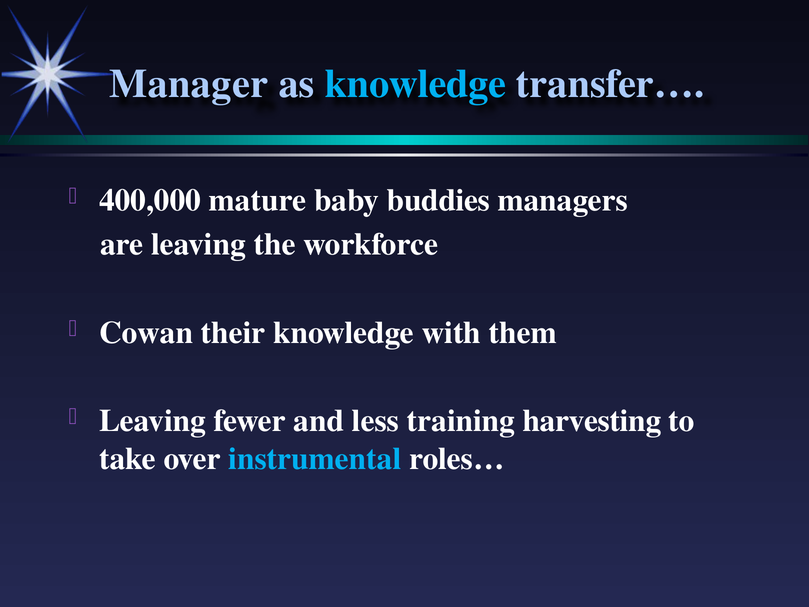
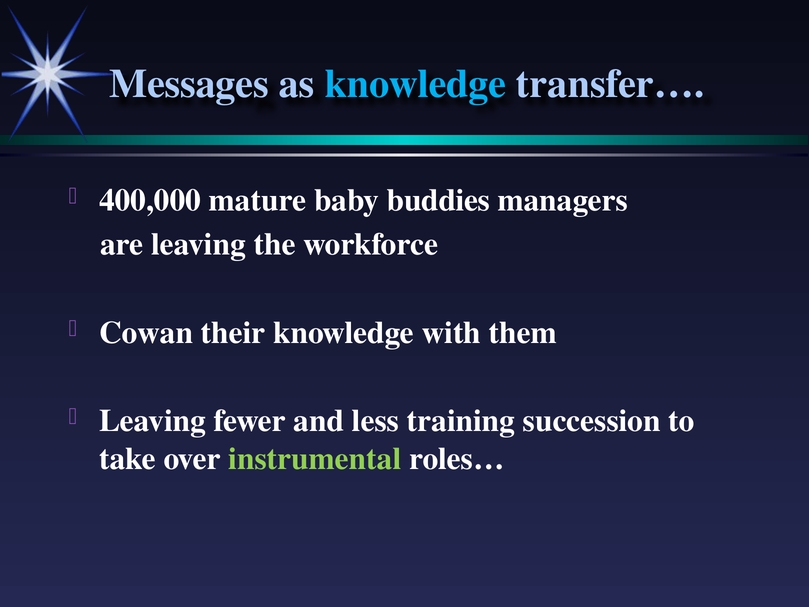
Manager: Manager -> Messages
harvesting: harvesting -> succession
instrumental colour: light blue -> light green
